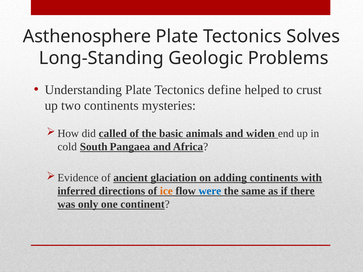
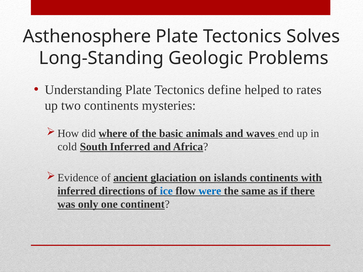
crust: crust -> rates
called: called -> where
widen: widen -> waves
South Pangaea: Pangaea -> Inferred
adding: adding -> islands
ice colour: orange -> blue
